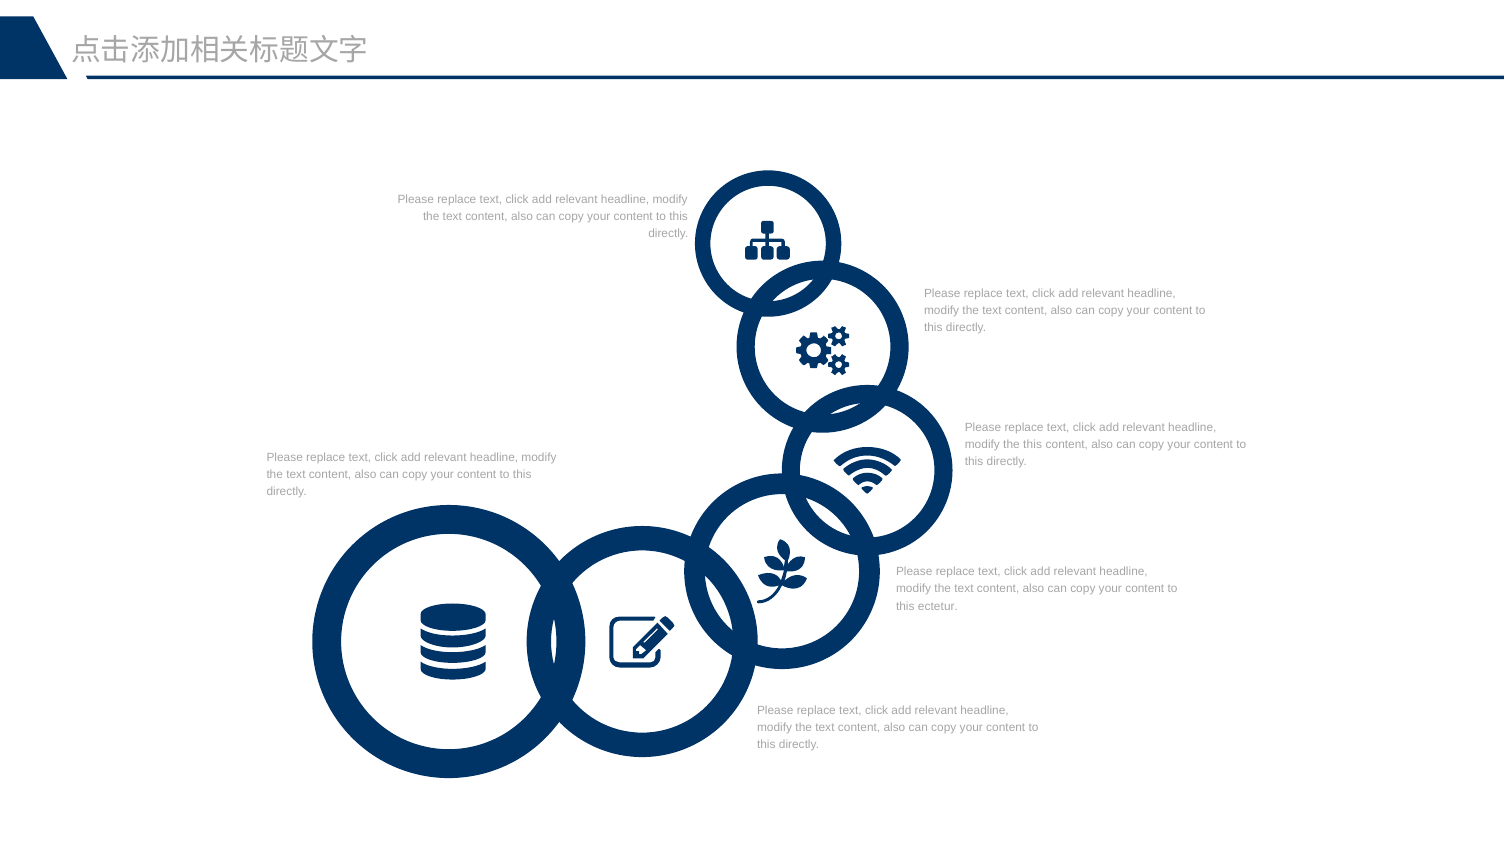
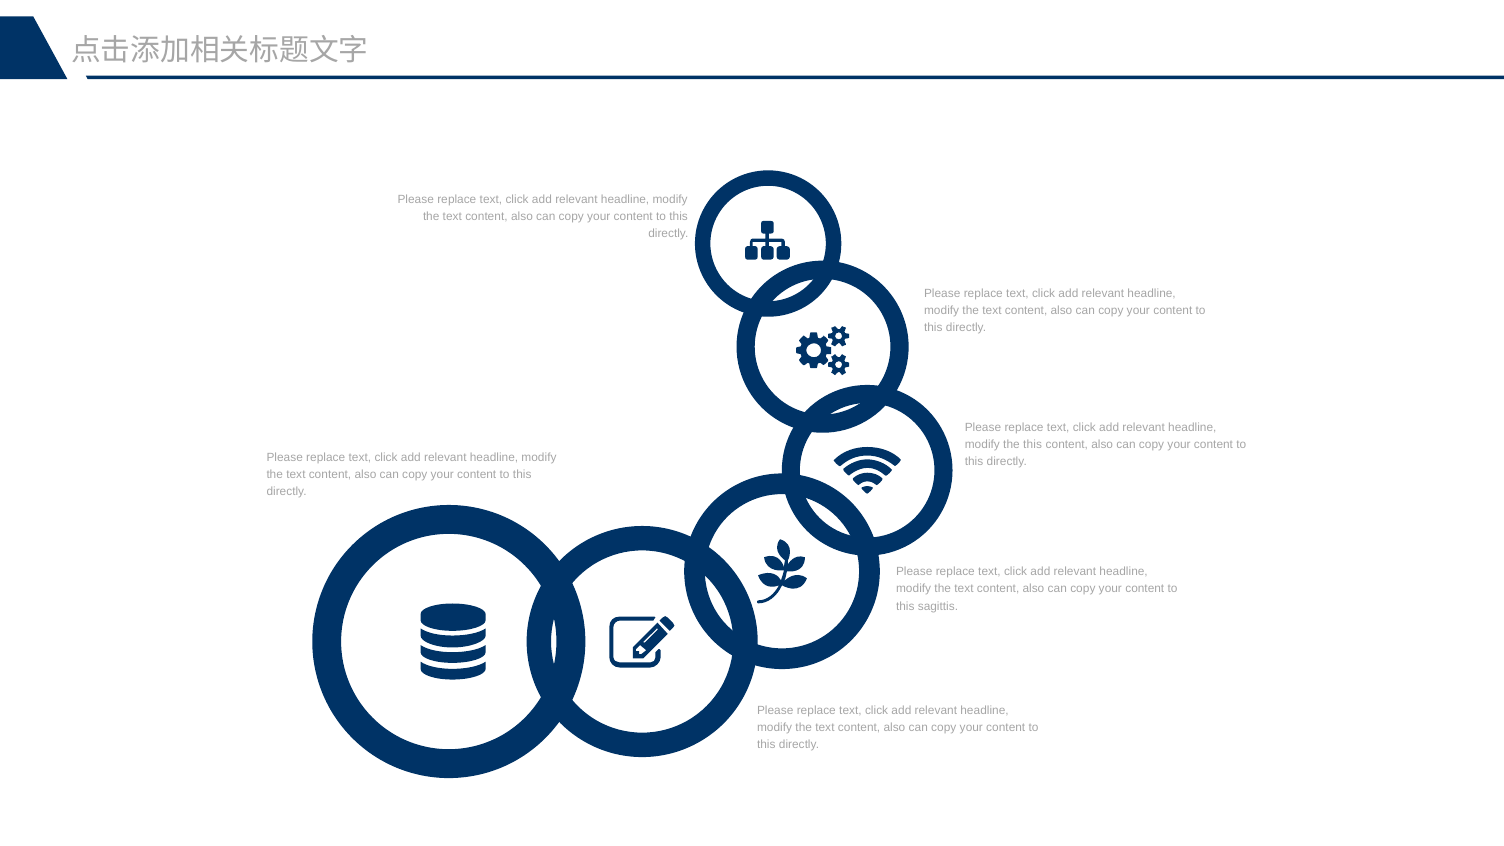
ectetur: ectetur -> sagittis
